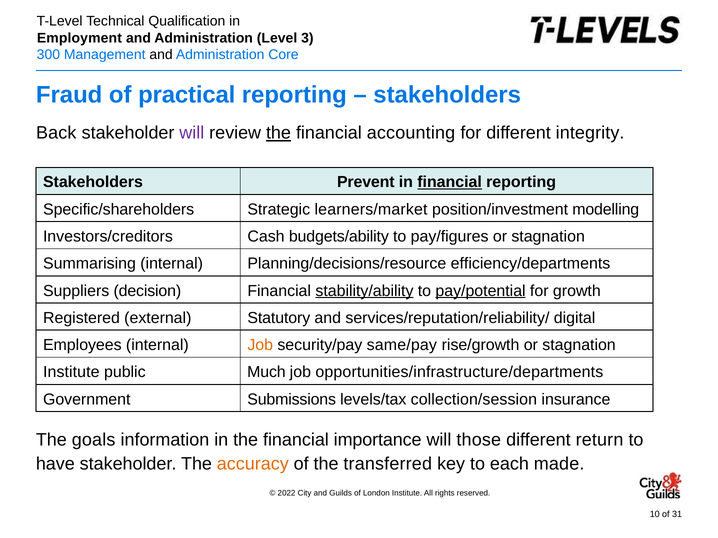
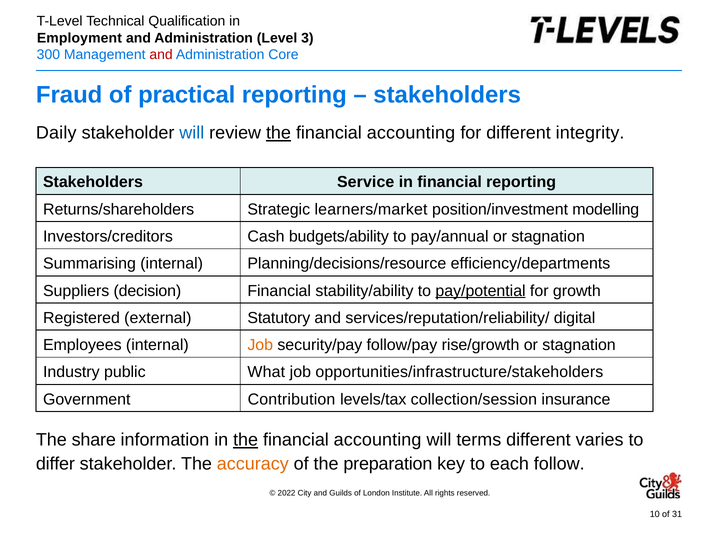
and at (161, 55) colour: black -> red
Back: Back -> Daily
will at (192, 133) colour: purple -> blue
Prevent: Prevent -> Service
financial at (450, 182) underline: present -> none
Specific/shareholders: Specific/shareholders -> Returns/shareholders
pay/figures: pay/figures -> pay/annual
stability/ability underline: present -> none
same/pay: same/pay -> follow/pay
Institute at (71, 373): Institute -> Industry
Much: Much -> What
opportunities/infrastructure/departments: opportunities/infrastructure/departments -> opportunities/infrastructure/stakeholders
Submissions: Submissions -> Contribution
goals: goals -> share
the at (246, 440) underline: none -> present
importance at (378, 440): importance -> accounting
those: those -> terms
return: return -> varies
have: have -> differ
transferred: transferred -> preparation
made: made -> follow
